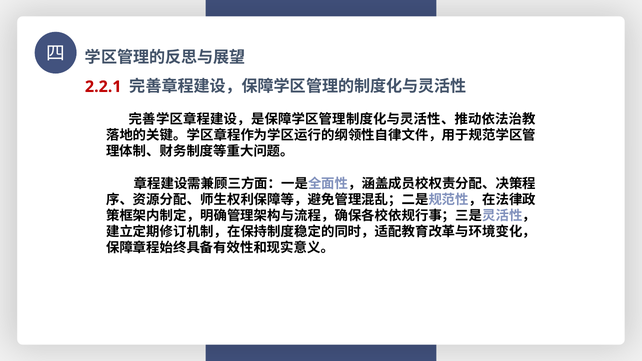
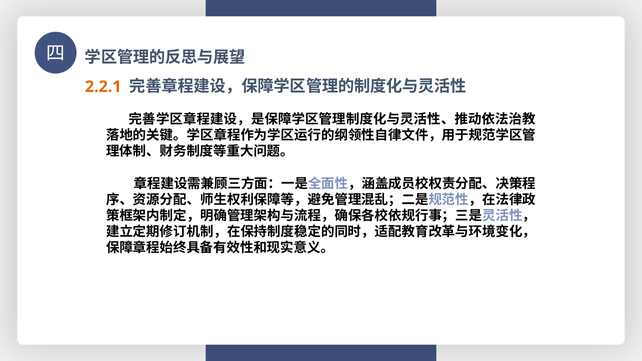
2.2.1 colour: red -> orange
